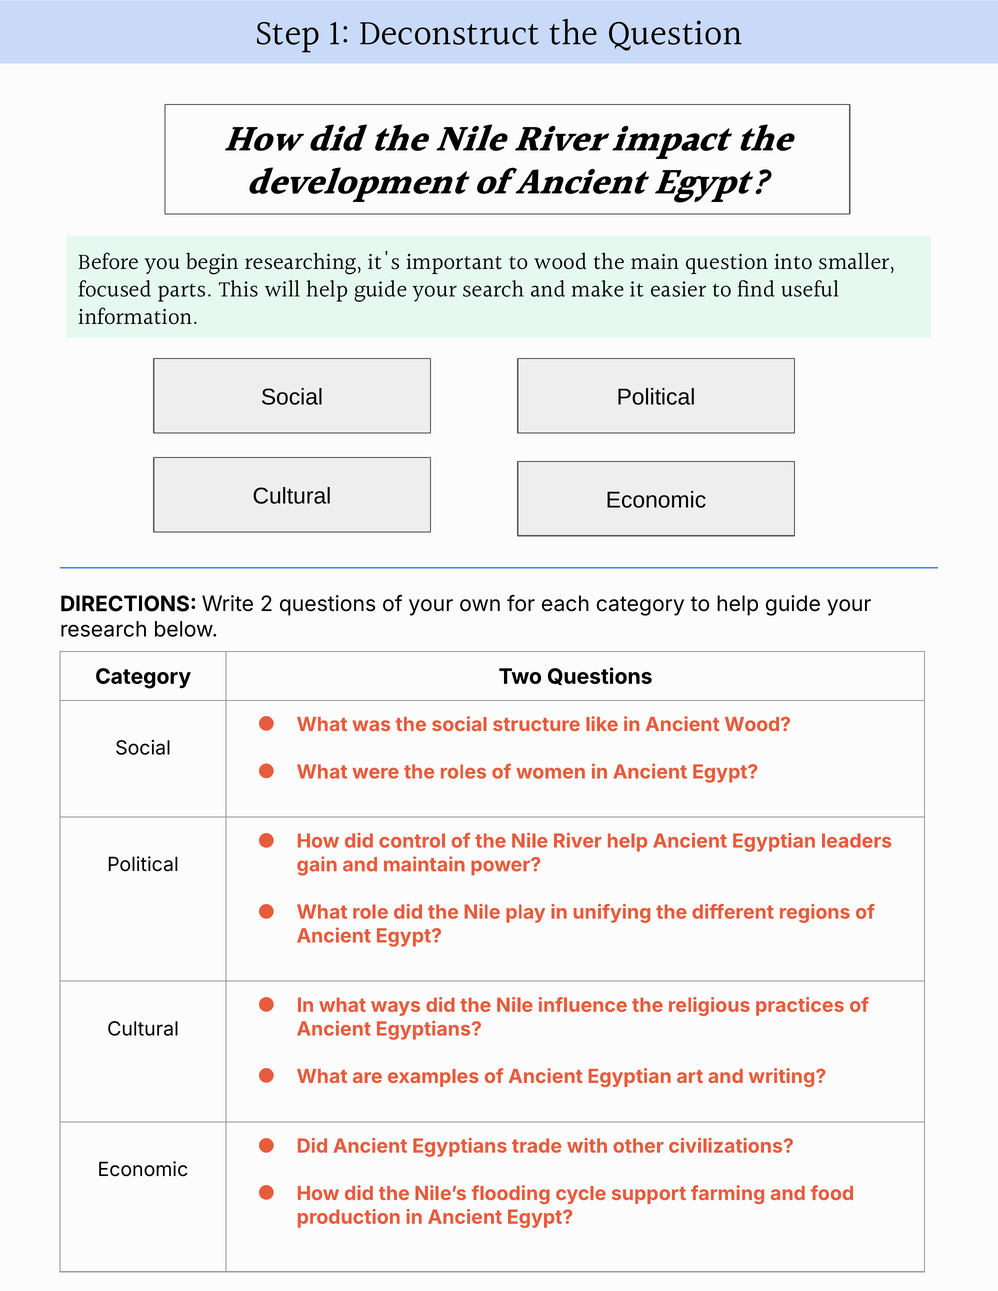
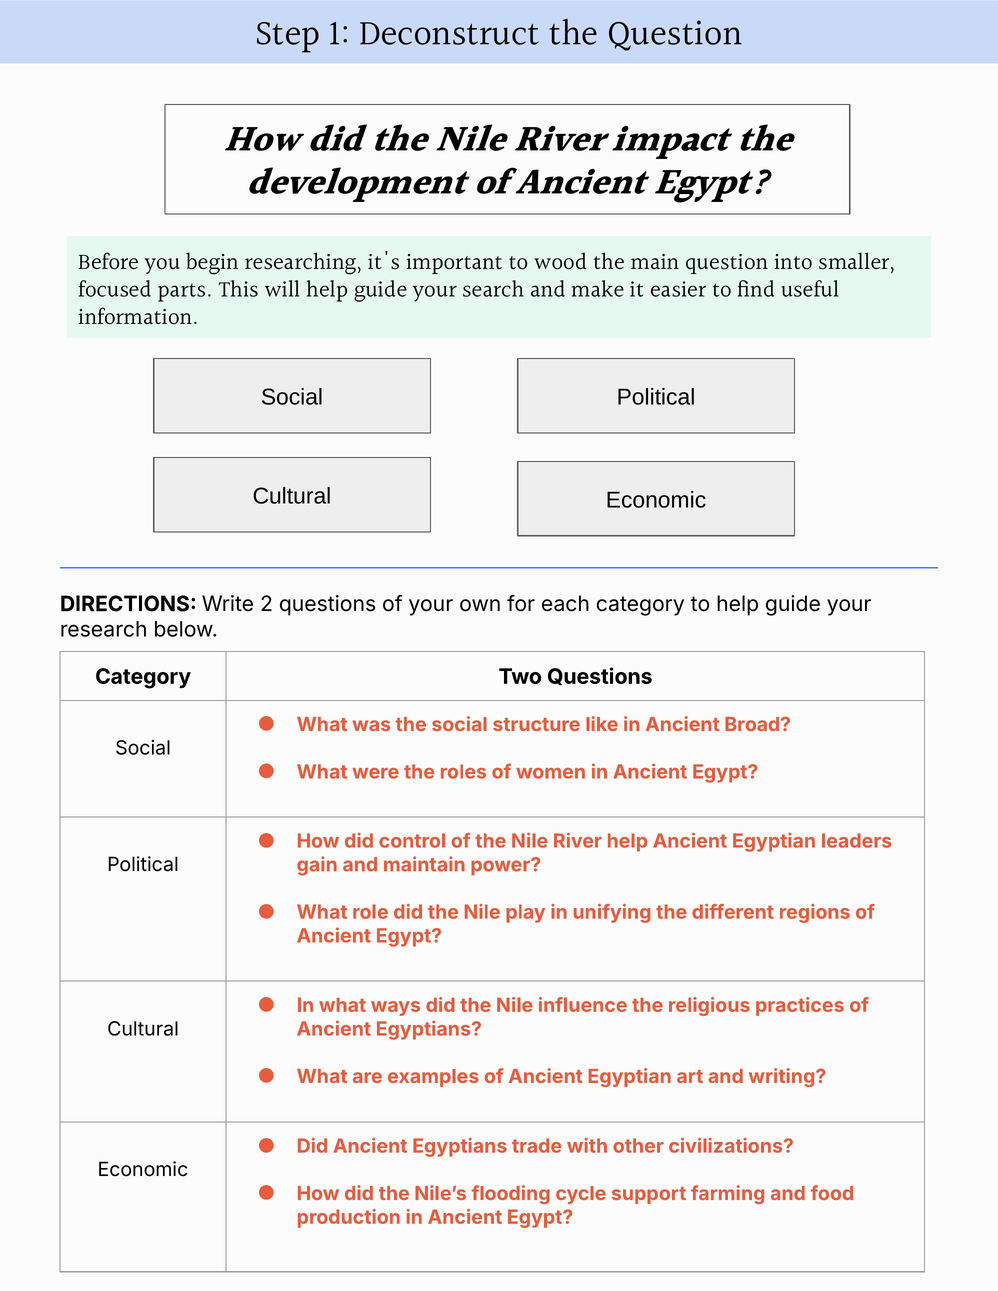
Ancient Wood: Wood -> Broad
